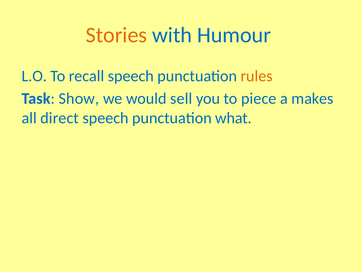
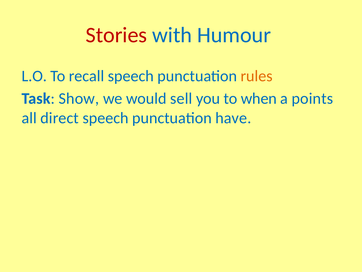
Stories colour: orange -> red
piece: piece -> when
makes: makes -> points
what: what -> have
